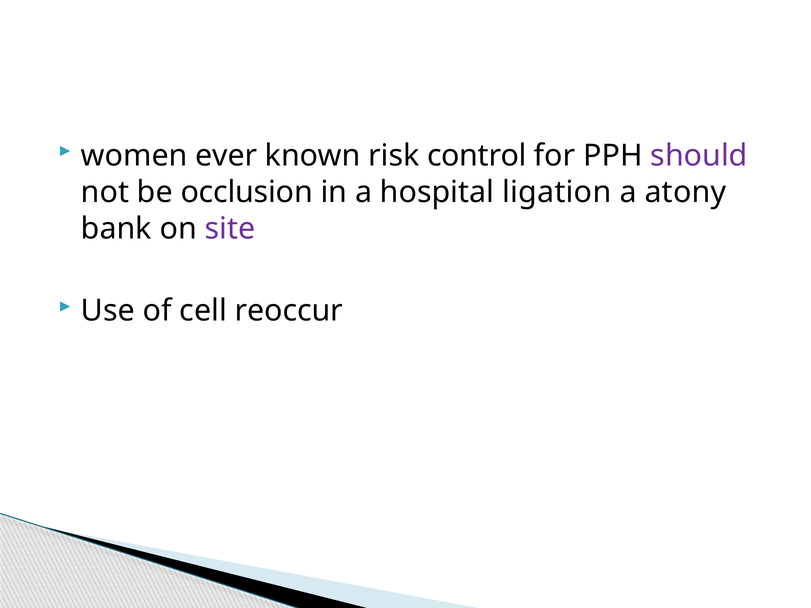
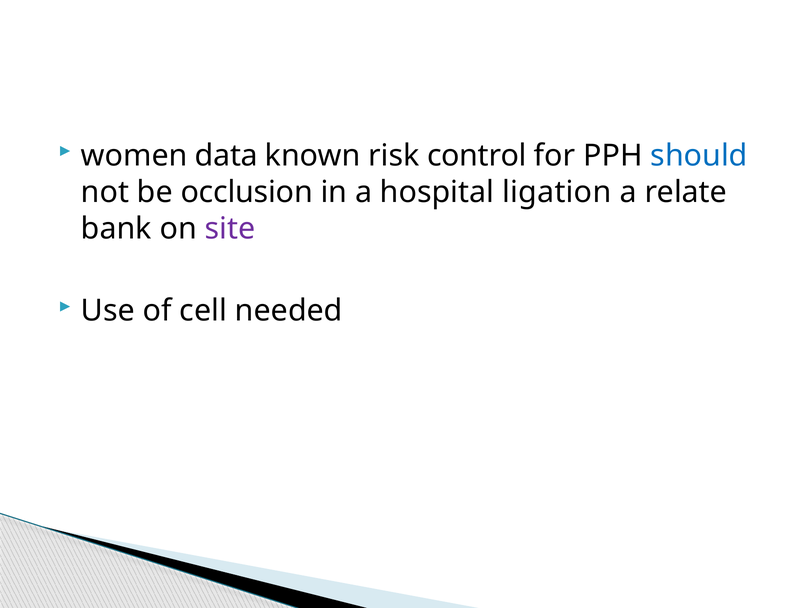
ever: ever -> data
should colour: purple -> blue
atony: atony -> relate
reoccur: reoccur -> needed
